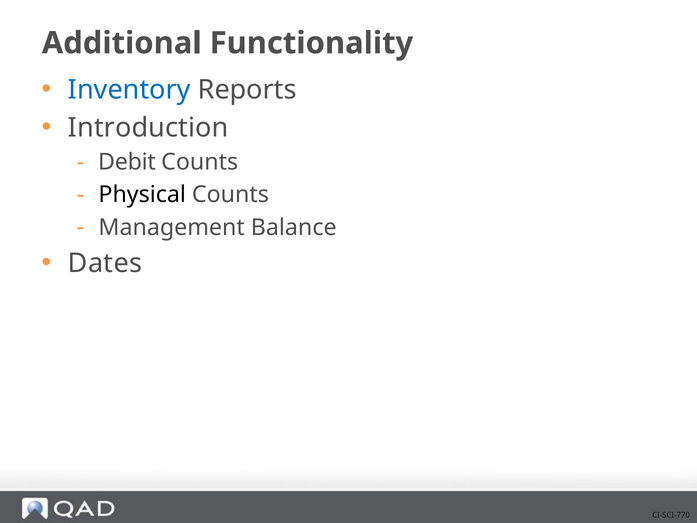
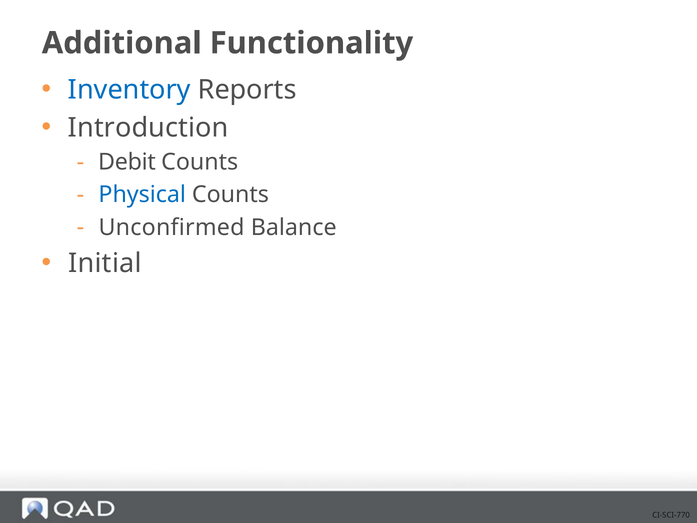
Physical colour: black -> blue
Management: Management -> Unconfirmed
Dates: Dates -> Initial
